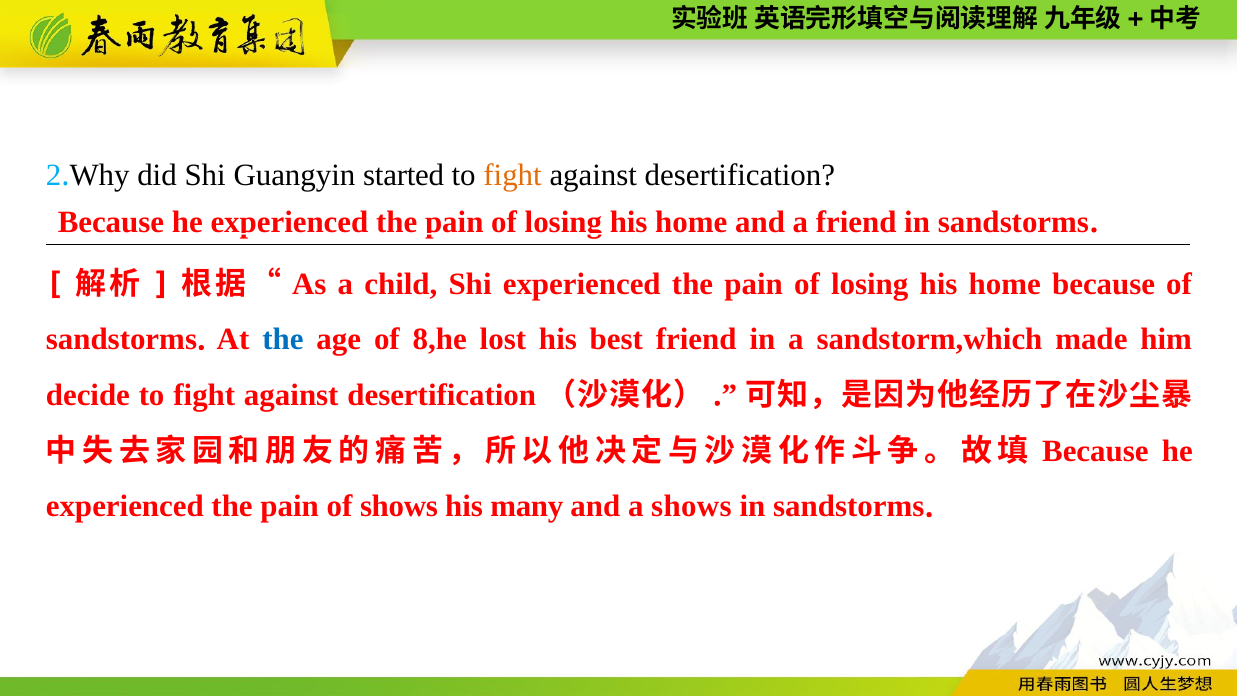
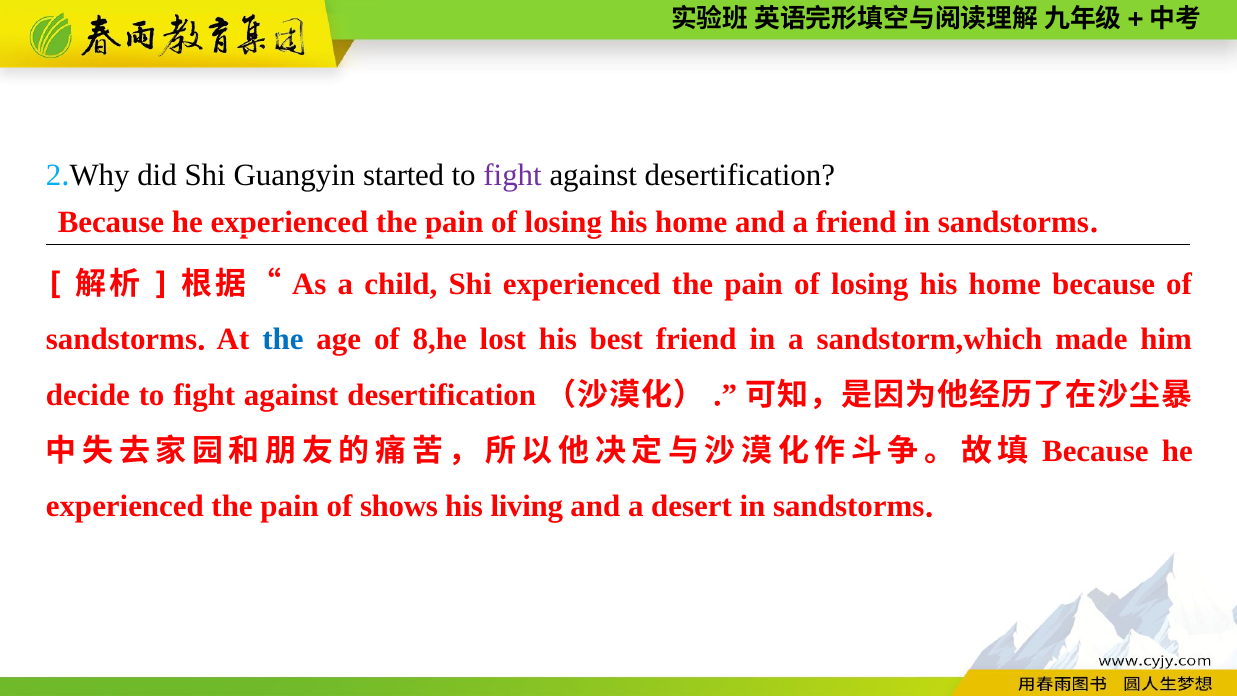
fight at (513, 175) colour: orange -> purple
many: many -> living
a shows: shows -> desert
